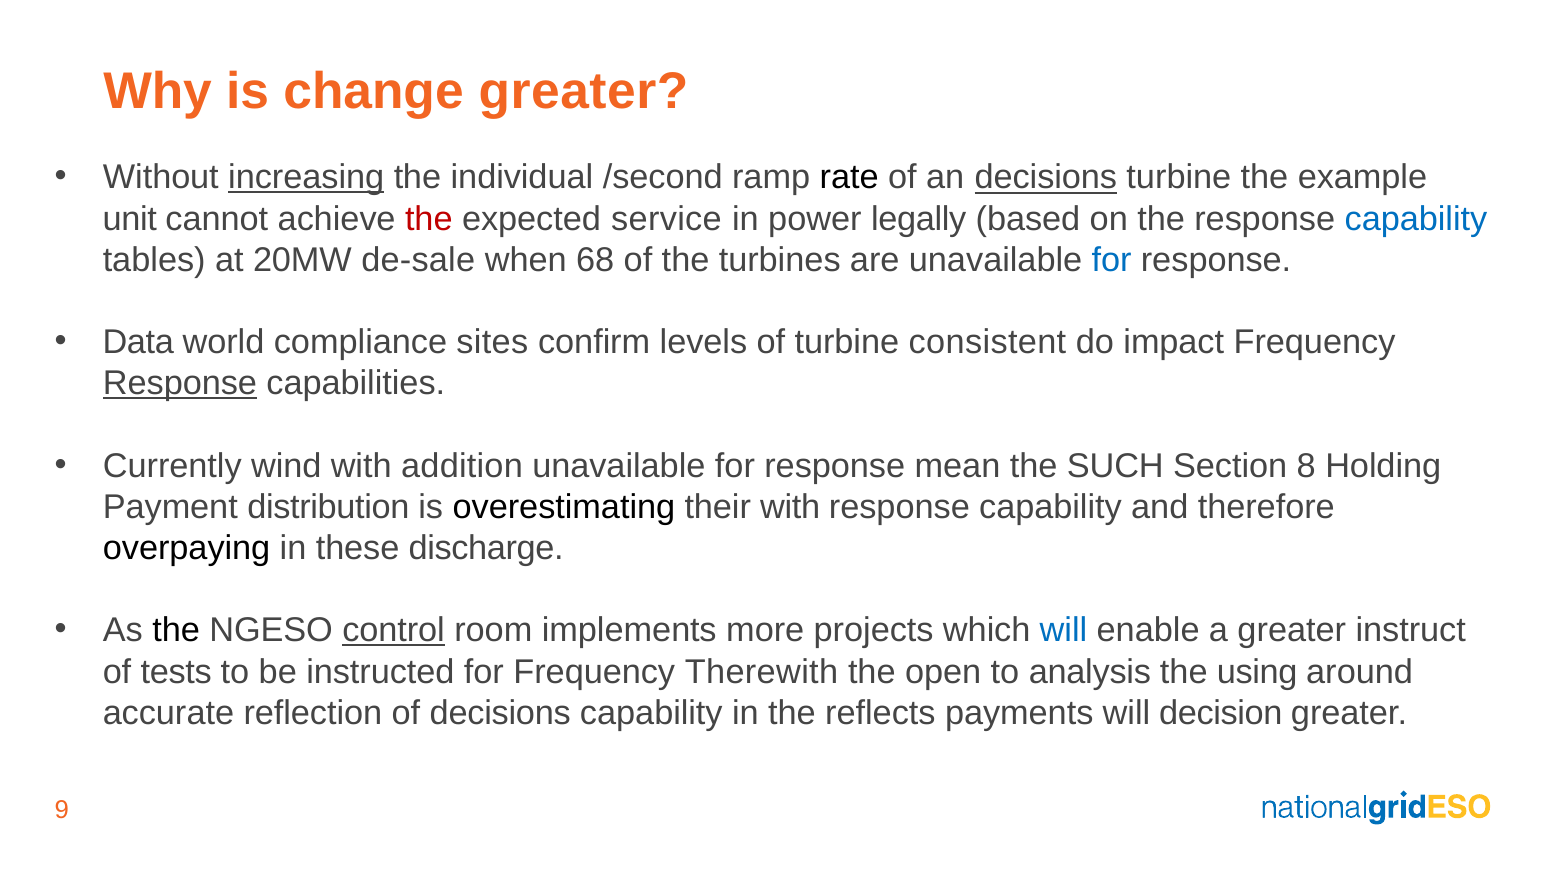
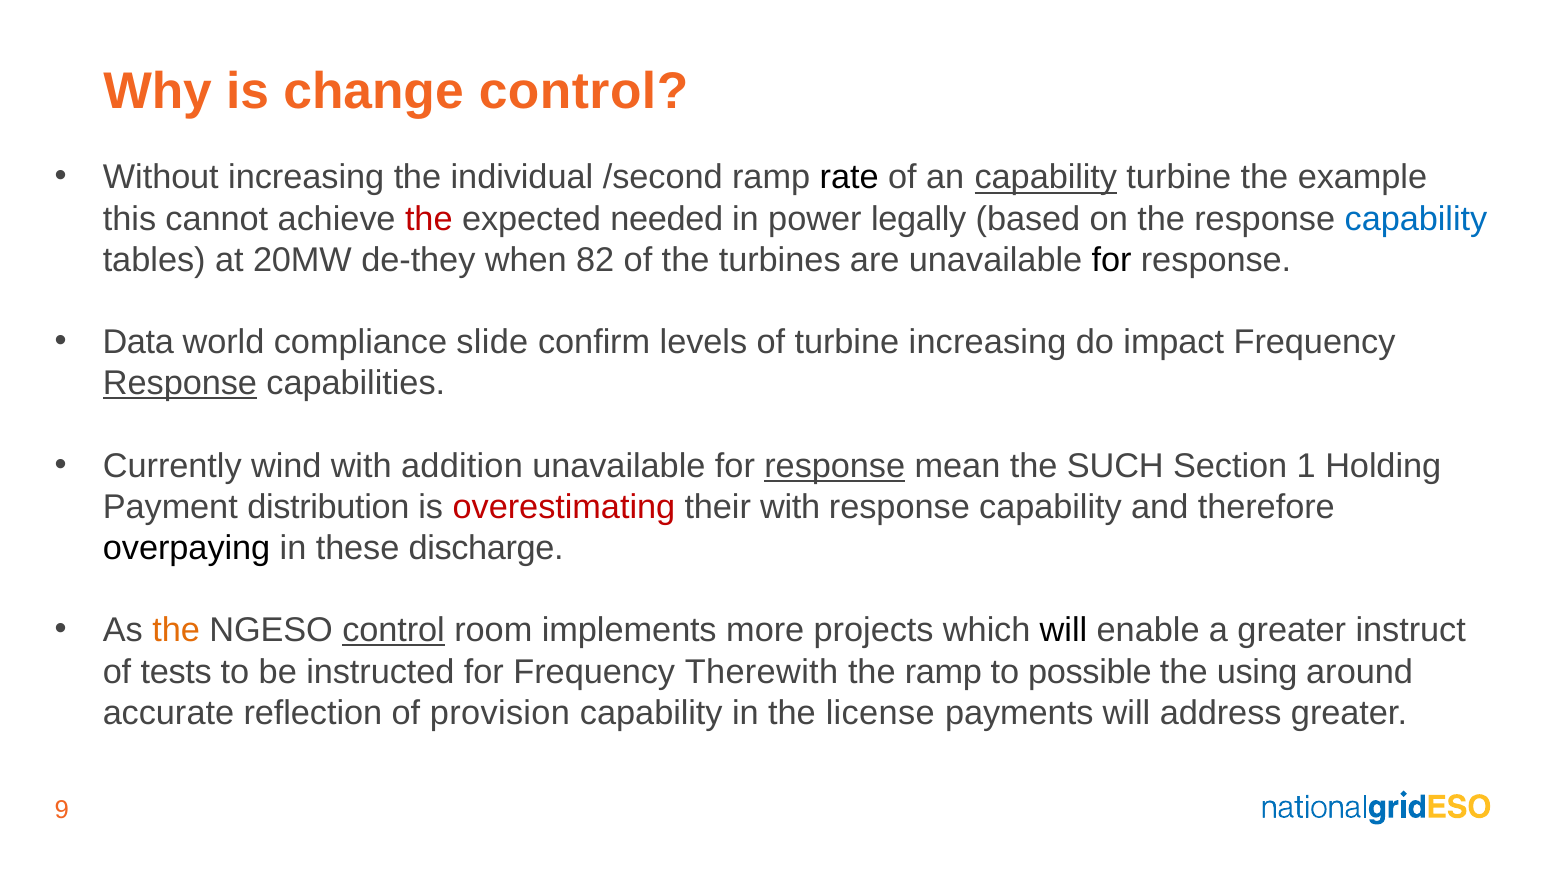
change greater: greater -> control
increasing at (306, 178) underline: present -> none
an decisions: decisions -> capability
unit: unit -> this
service: service -> needed
de-sale: de-sale -> de-they
68: 68 -> 82
for at (1112, 260) colour: blue -> black
sites: sites -> slide
turbine consistent: consistent -> increasing
response at (835, 466) underline: none -> present
8: 8 -> 1
overestimating colour: black -> red
the at (176, 631) colour: black -> orange
will at (1064, 631) colour: blue -> black
the open: open -> ramp
analysis: analysis -> possible
of decisions: decisions -> provision
reflects: reflects -> license
decision: decision -> address
